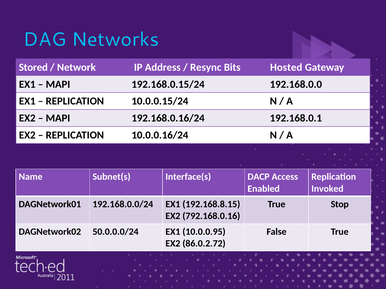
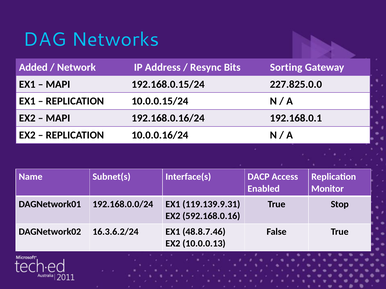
Stored: Stored -> Added
Hosted: Hosted -> Sorting
192.168.0.0: 192.168.0.0 -> 227.825.0.0
Invoked: Invoked -> Monitor
192.168.8.15: 192.168.8.15 -> 119.139.9.31
792.168.0.16: 792.168.0.16 -> 592.168.0.16
50.0.0.0/24: 50.0.0.0/24 -> 16.3.6.2/24
10.0.0.95: 10.0.0.95 -> 48.8.7.46
86.0.2.72: 86.0.2.72 -> 10.0.0.13
